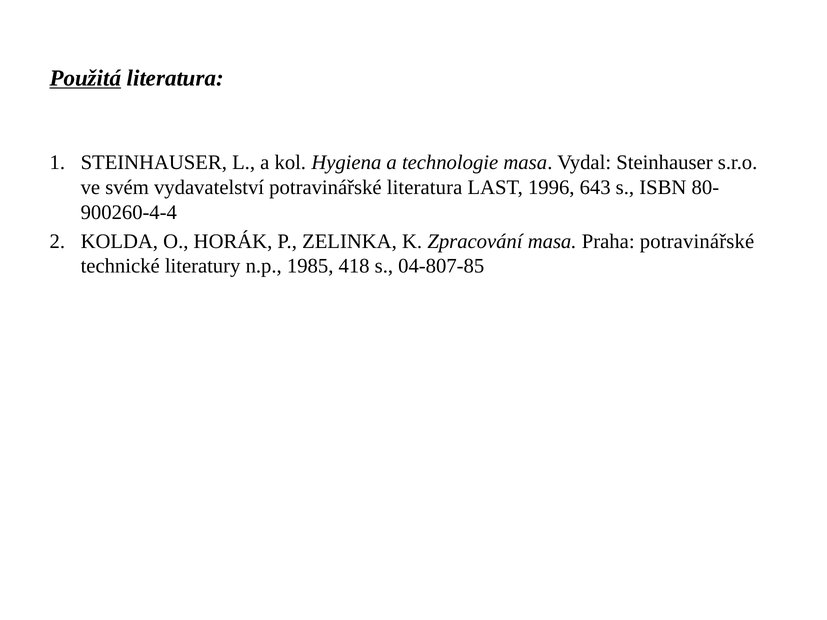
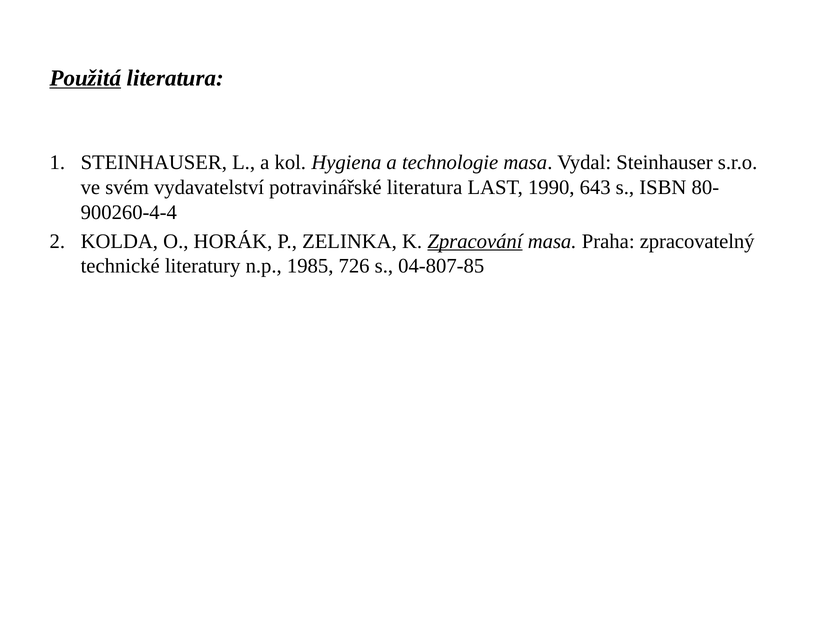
1996: 1996 -> 1990
Zpracování underline: none -> present
Praha potravinářské: potravinářské -> zpracovatelný
418: 418 -> 726
